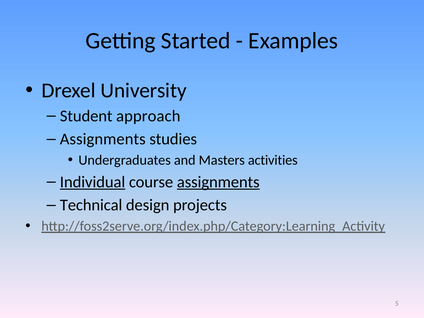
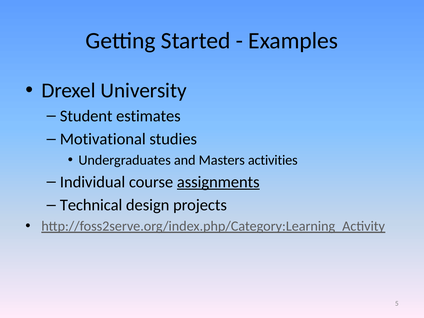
approach: approach -> estimates
Assignments at (103, 139): Assignments -> Motivational
Individual underline: present -> none
